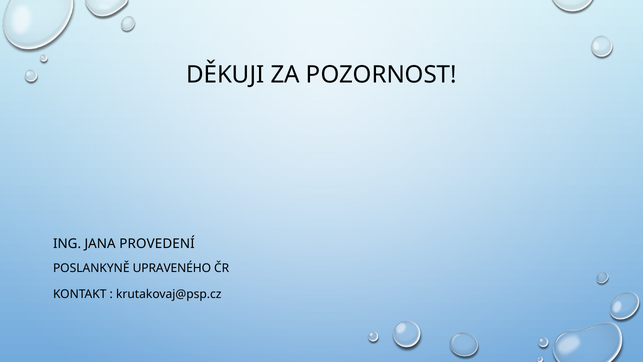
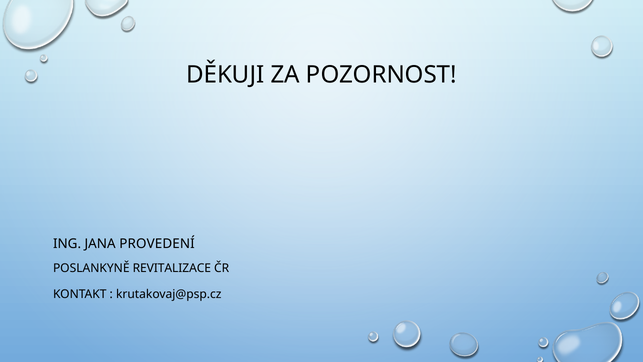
UPRAVENÉHO: UPRAVENÉHO -> REVITALIZACE
